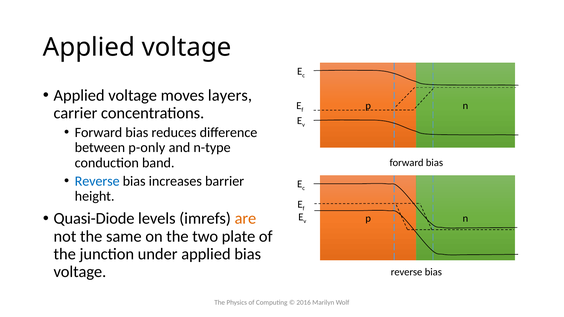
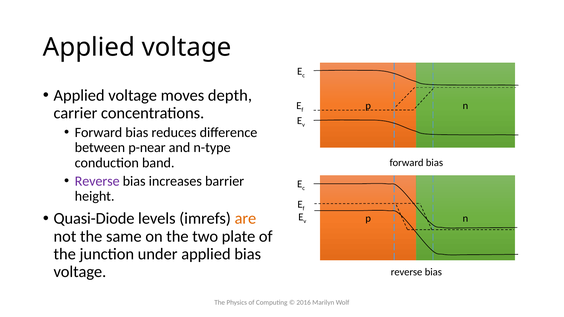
layers: layers -> depth
p-only: p-only -> p-near
Reverse at (97, 181) colour: blue -> purple
